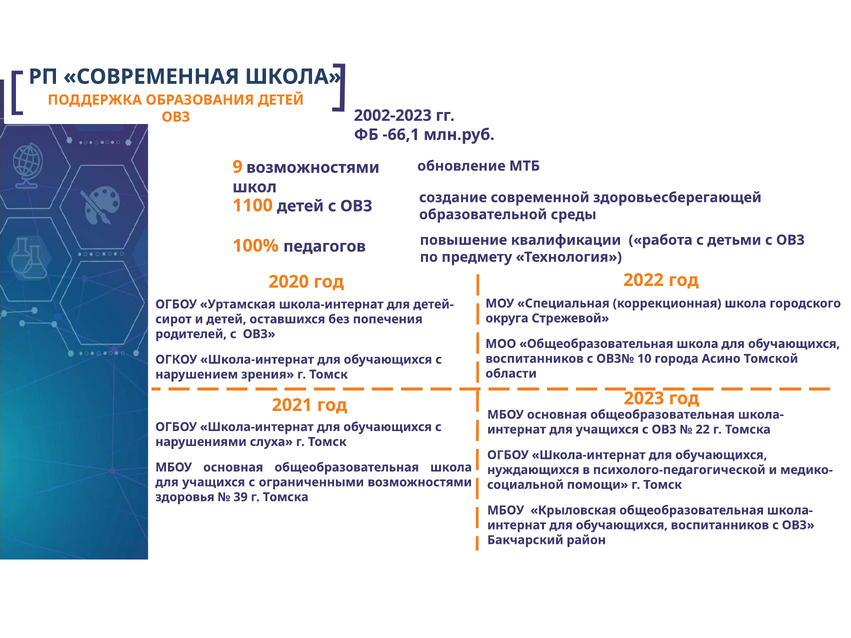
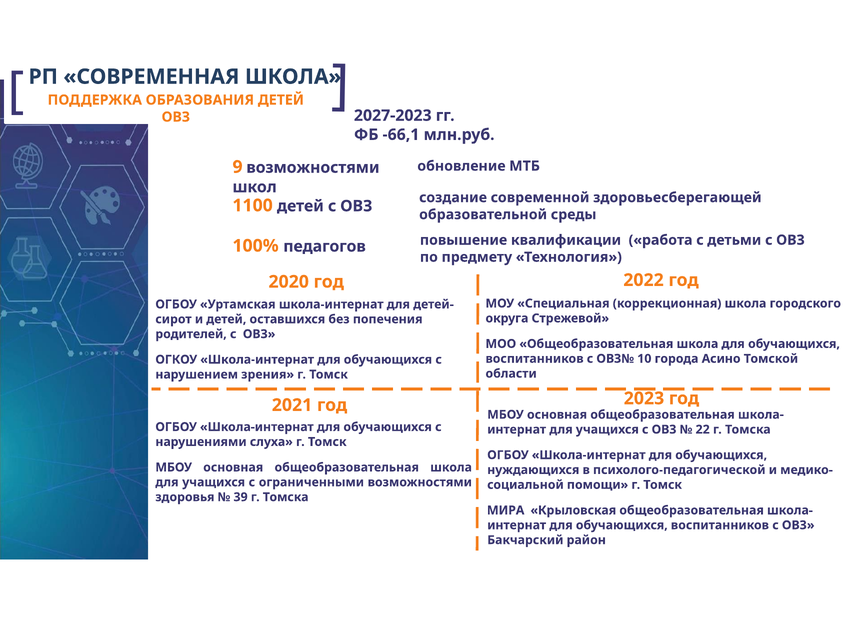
2002-2023: 2002-2023 -> 2027-2023
МБОУ at (506, 510): МБОУ -> МИРА
